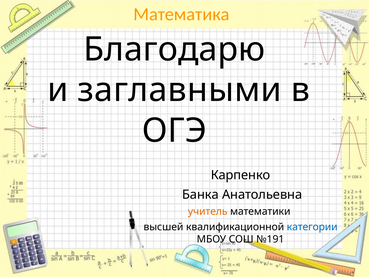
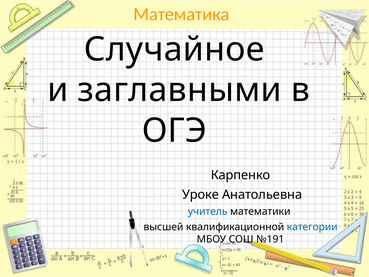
Благодарю: Благодарю -> Случайное
Банка: Банка -> Уроке
учитель colour: orange -> blue
